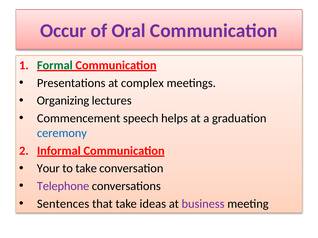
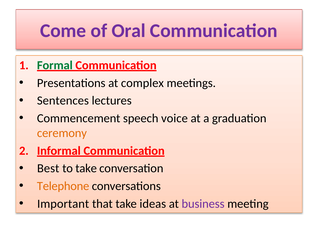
Occur: Occur -> Come
Organizing: Organizing -> Sentences
helps: helps -> voice
ceremony colour: blue -> orange
Your: Your -> Best
Telephone colour: purple -> orange
Sentences: Sentences -> Important
